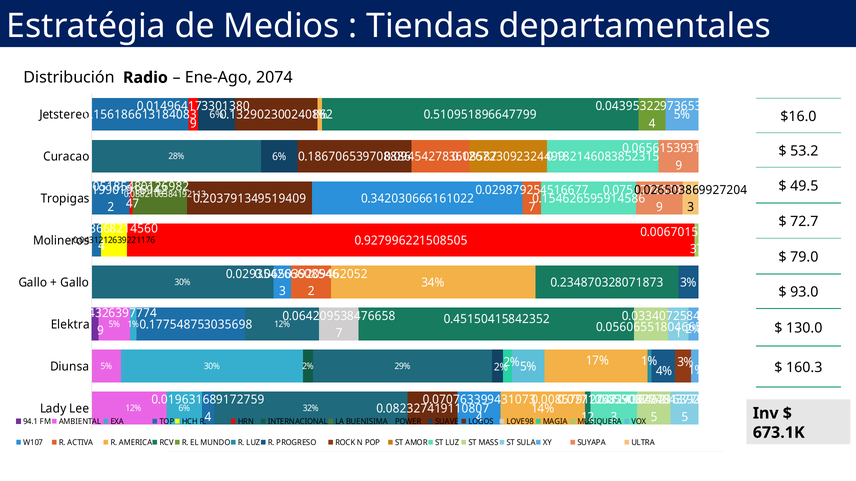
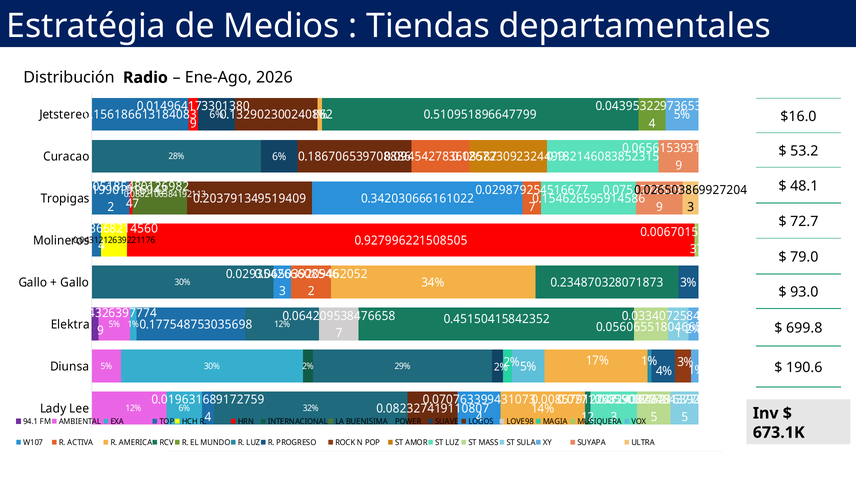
2074: 2074 -> 2026
49.5: 49.5 -> 48.1
130.0: 130.0 -> 699.8
160.3: 160.3 -> 190.6
